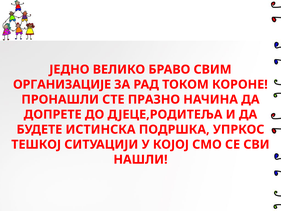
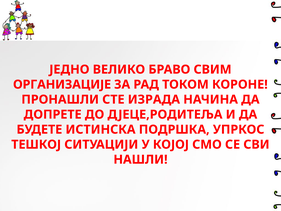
ПРАЗНО: ПРАЗНО -> ИЗРАДА
